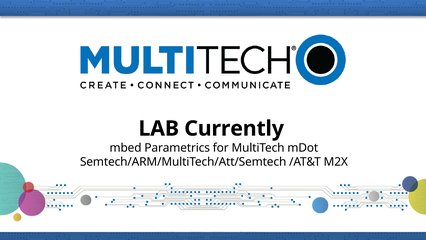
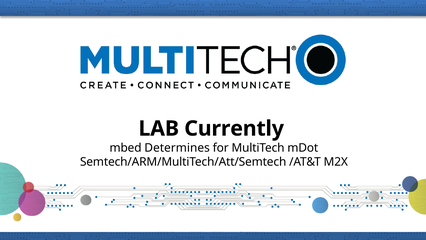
Parametrics: Parametrics -> Determines
